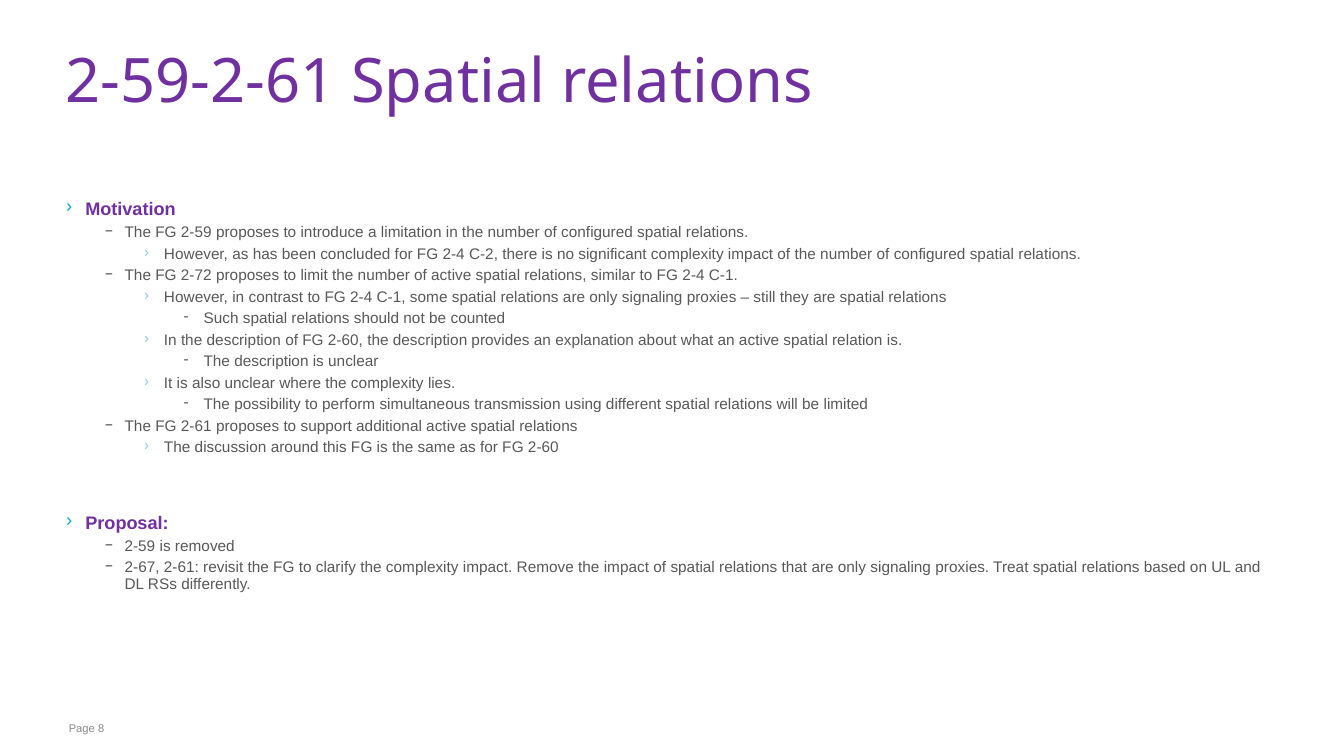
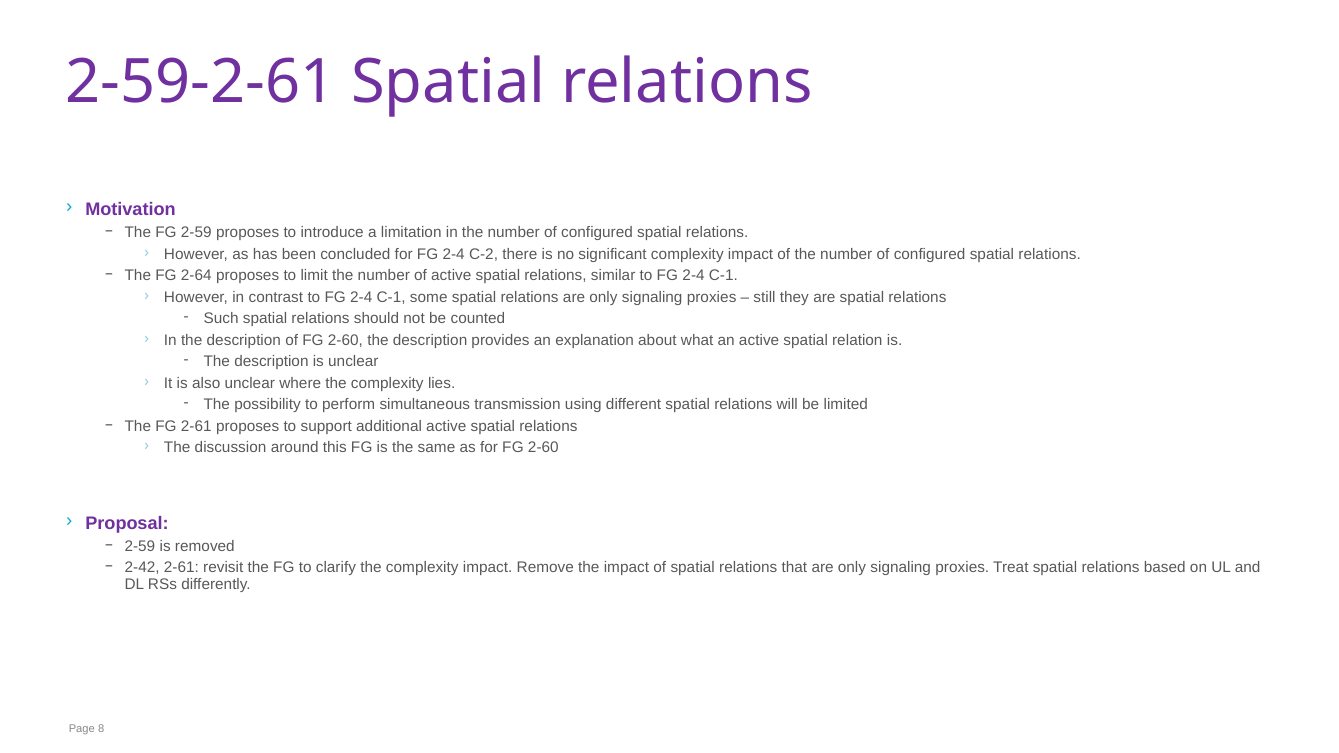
2-72: 2-72 -> 2-64
2-67: 2-67 -> 2-42
